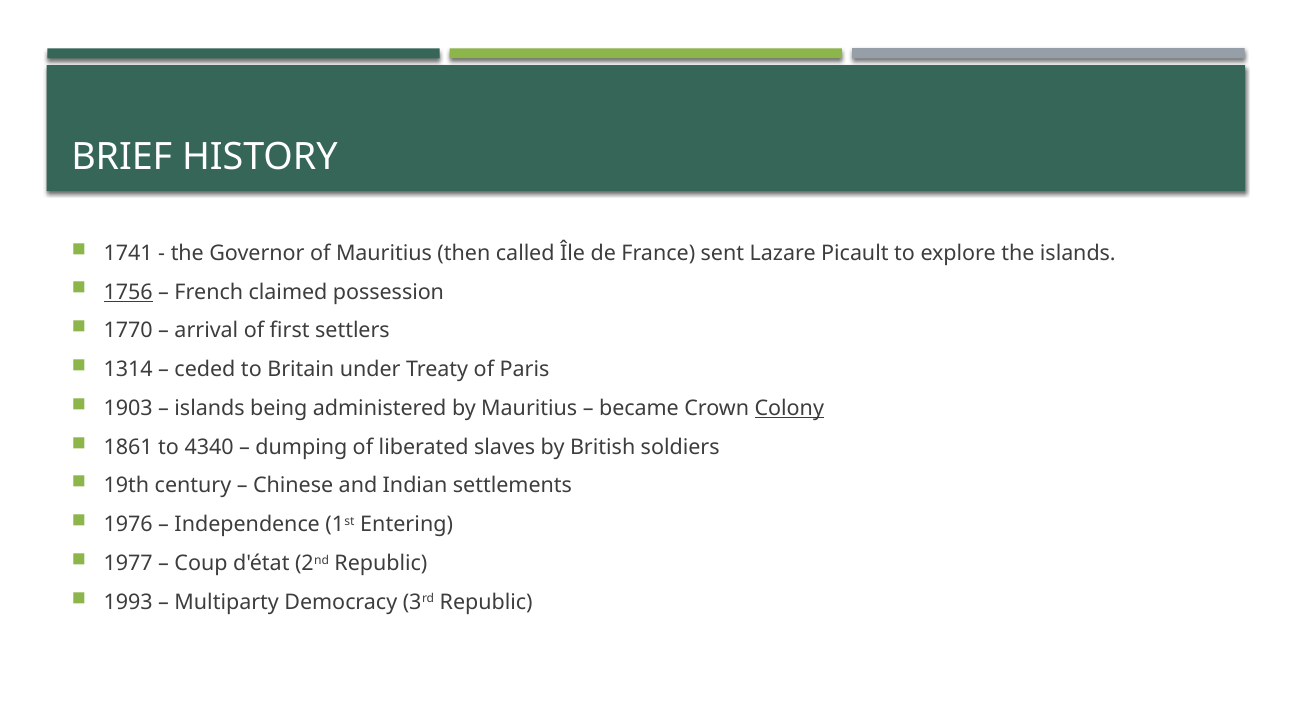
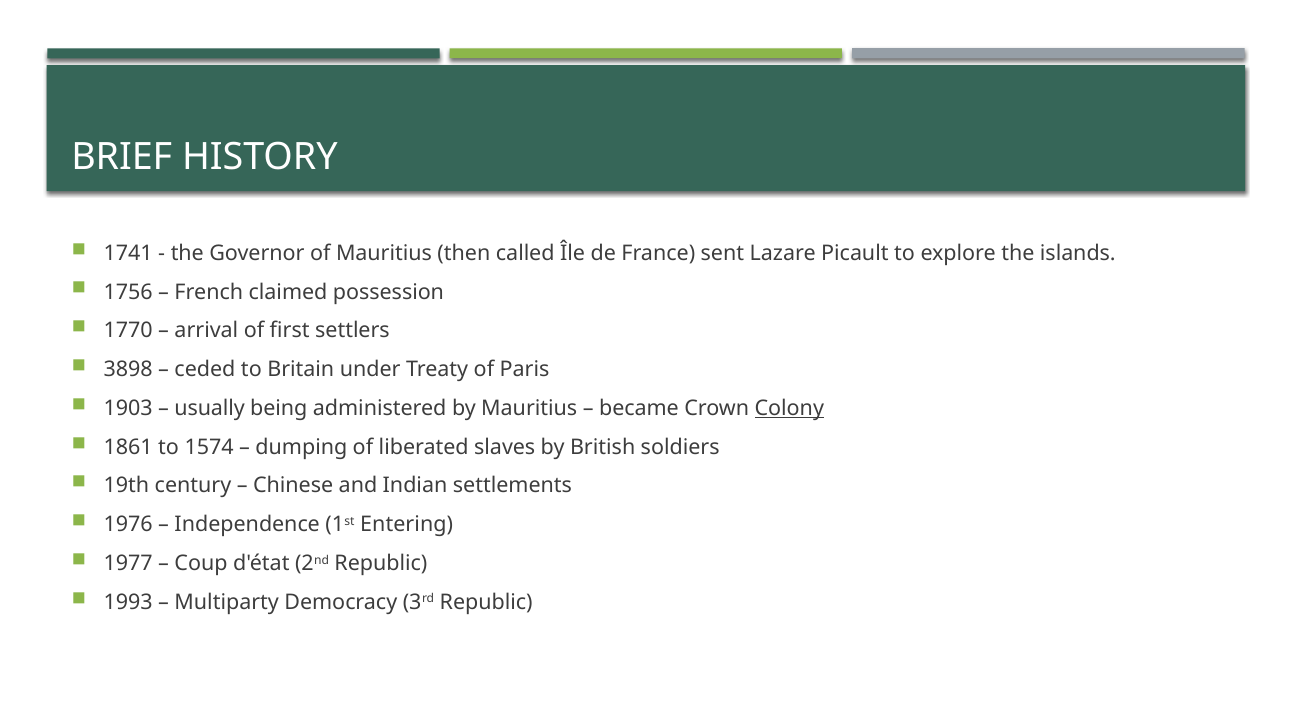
1756 underline: present -> none
1314: 1314 -> 3898
islands at (210, 408): islands -> usually
4340: 4340 -> 1574
